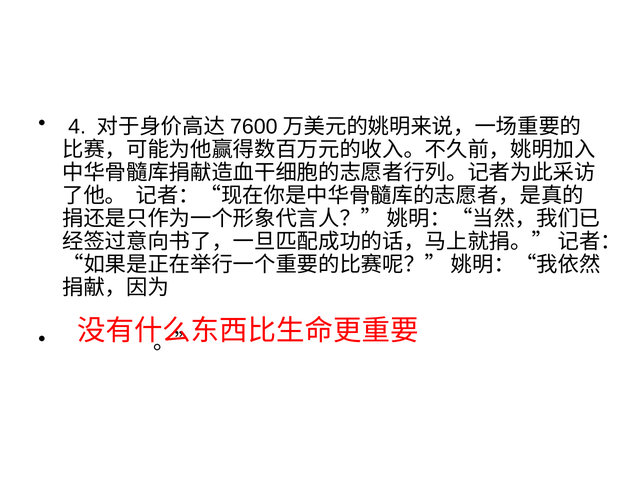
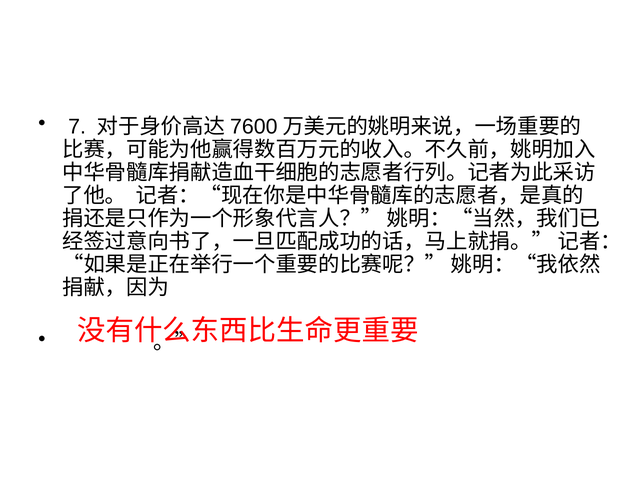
4: 4 -> 7
